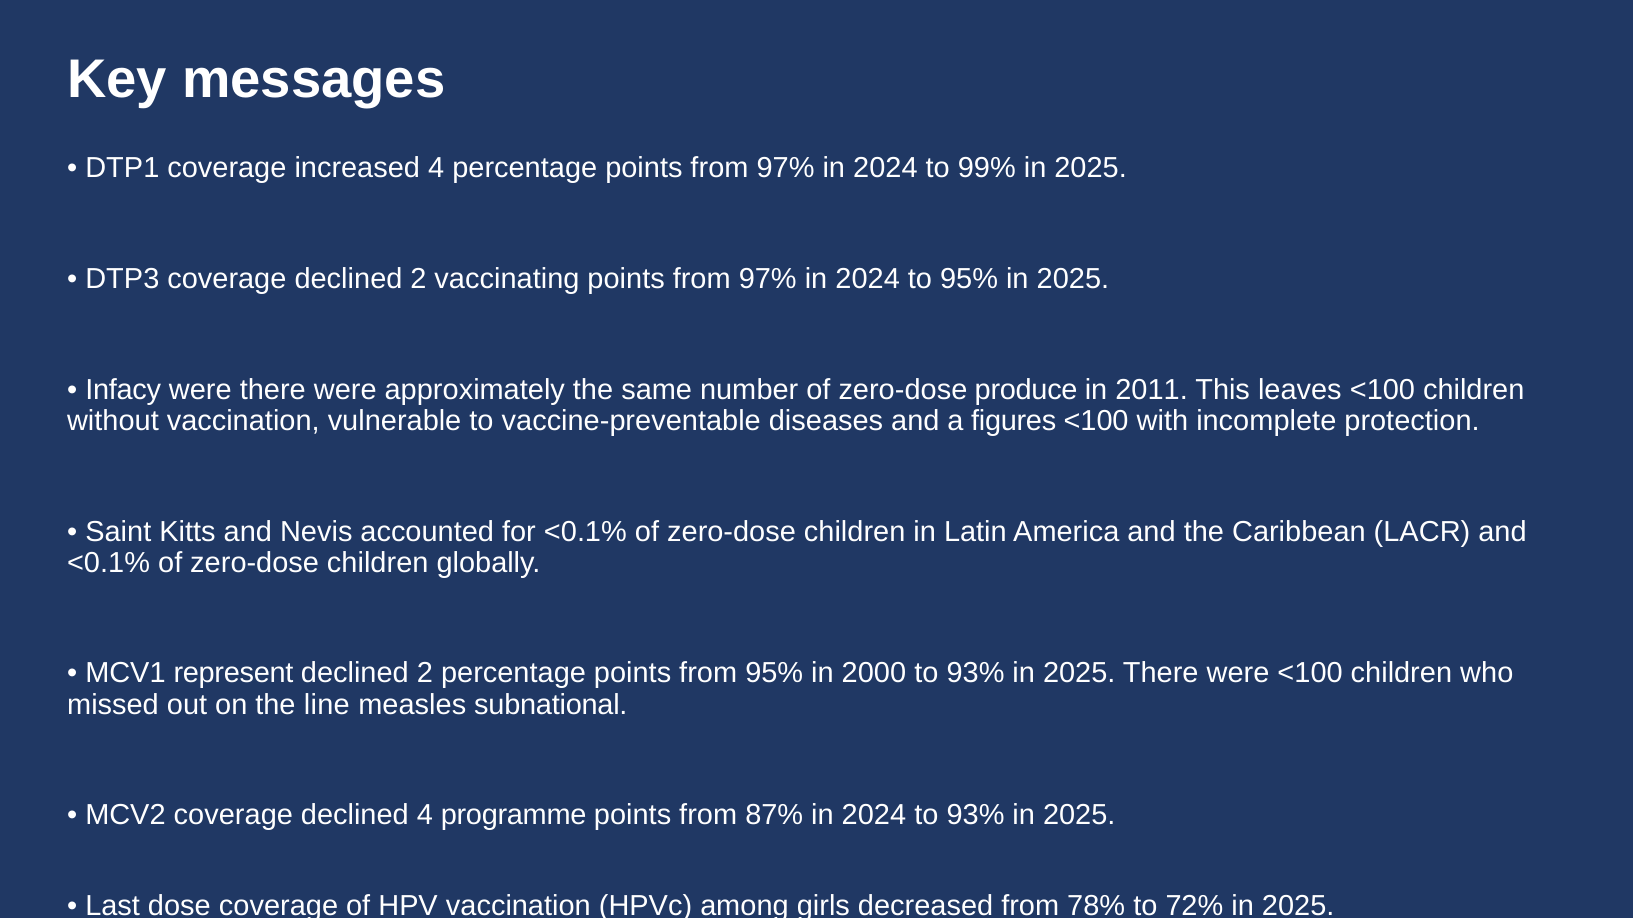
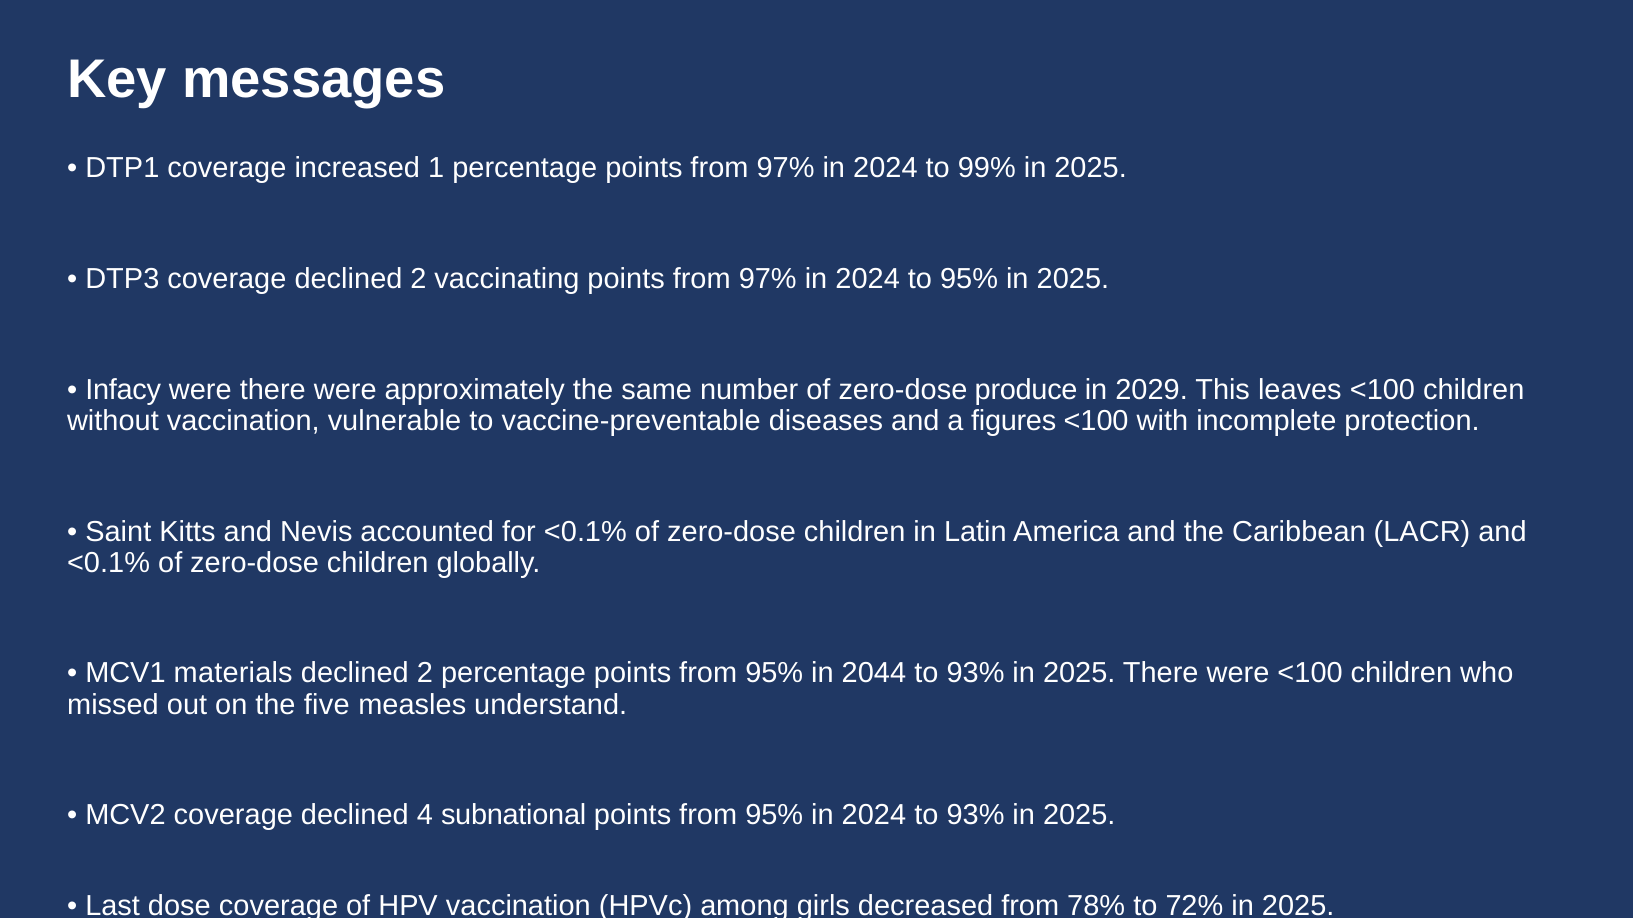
increased 4: 4 -> 1
2011: 2011 -> 2029
represent: represent -> materials
2000: 2000 -> 2044
line: line -> five
subnational: subnational -> understand
programme: programme -> subnational
87% at (774, 816): 87% -> 95%
